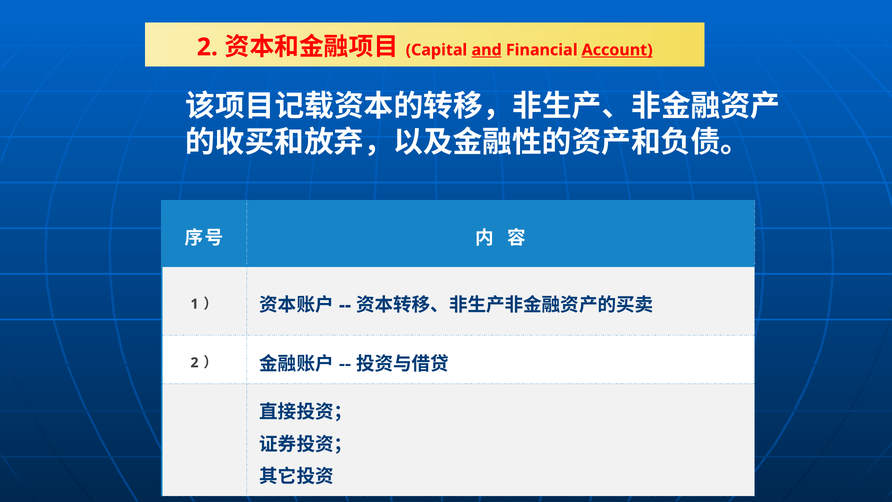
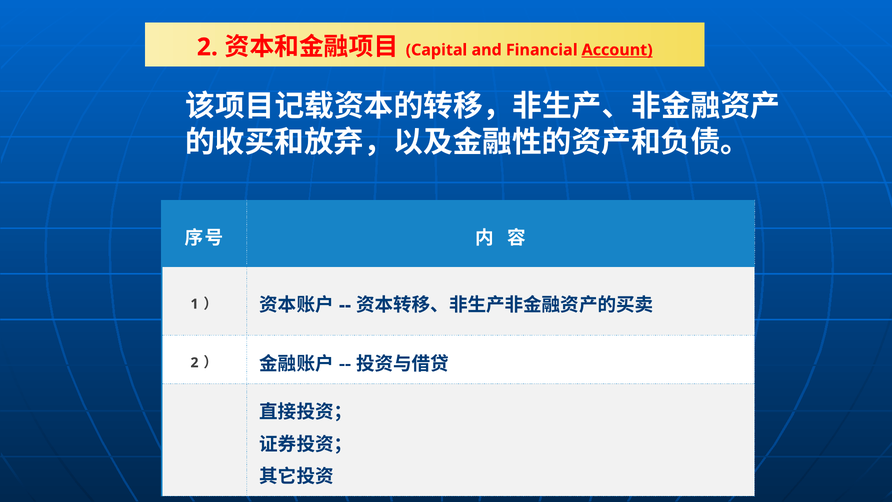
and underline: present -> none
